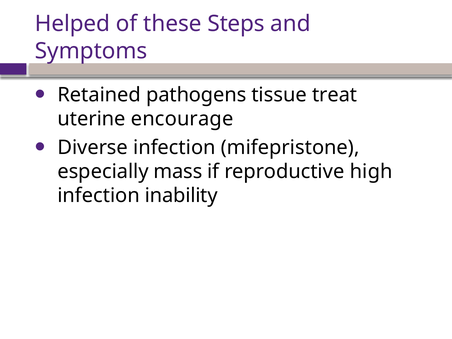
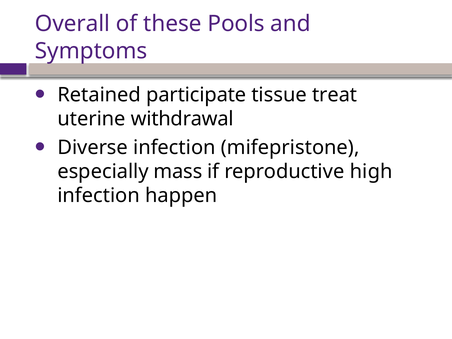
Helped: Helped -> Overall
Steps: Steps -> Pools
pathogens: pathogens -> participate
encourage: encourage -> withdrawal
inability: inability -> happen
